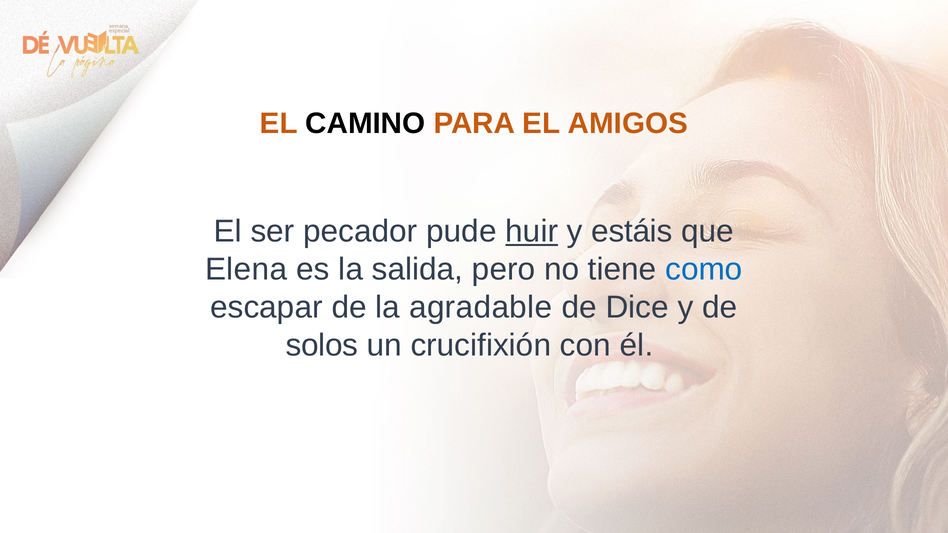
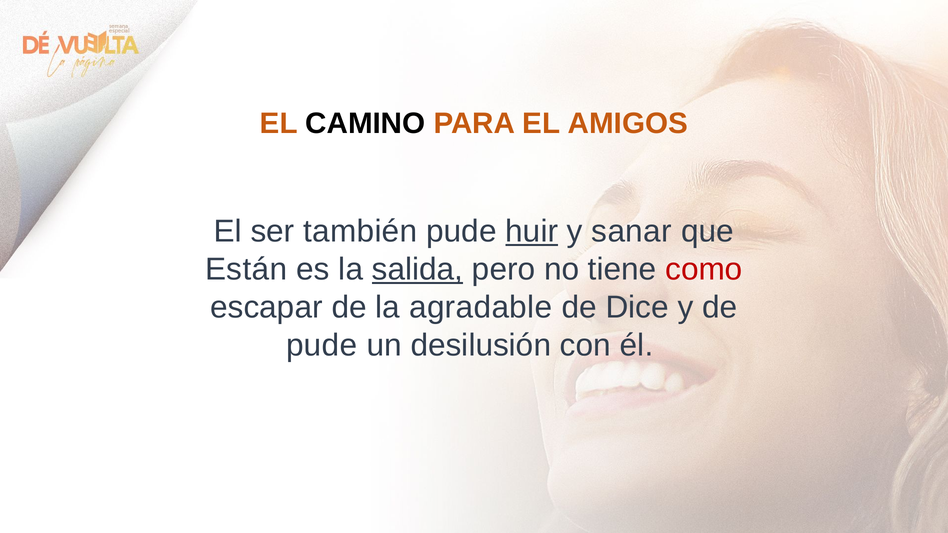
pecador: pecador -> también
estáis: estáis -> sanar
Elena: Elena -> Están
salida underline: none -> present
como colour: blue -> red
solos at (322, 345): solos -> pude
crucifixión: crucifixión -> desilusión
